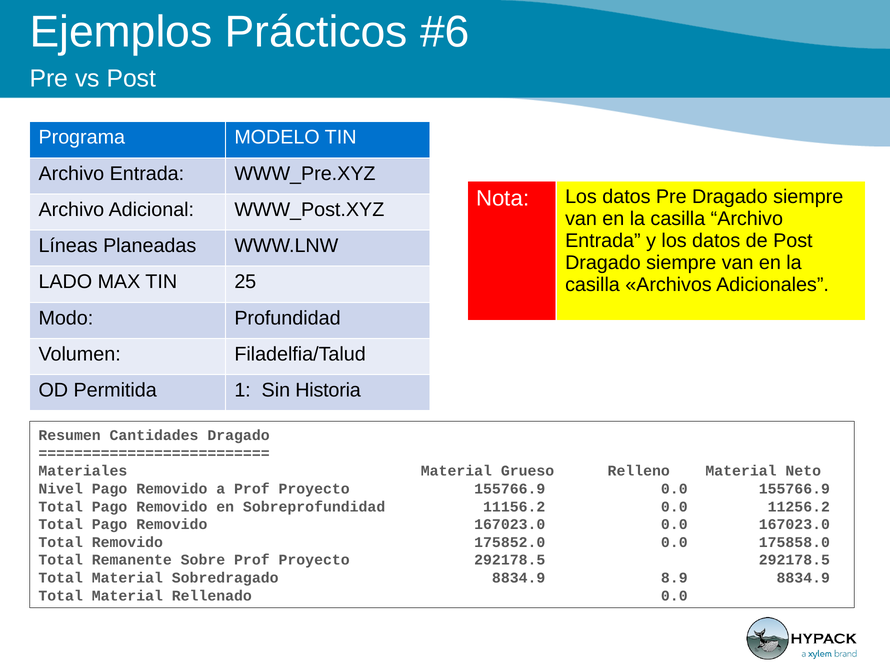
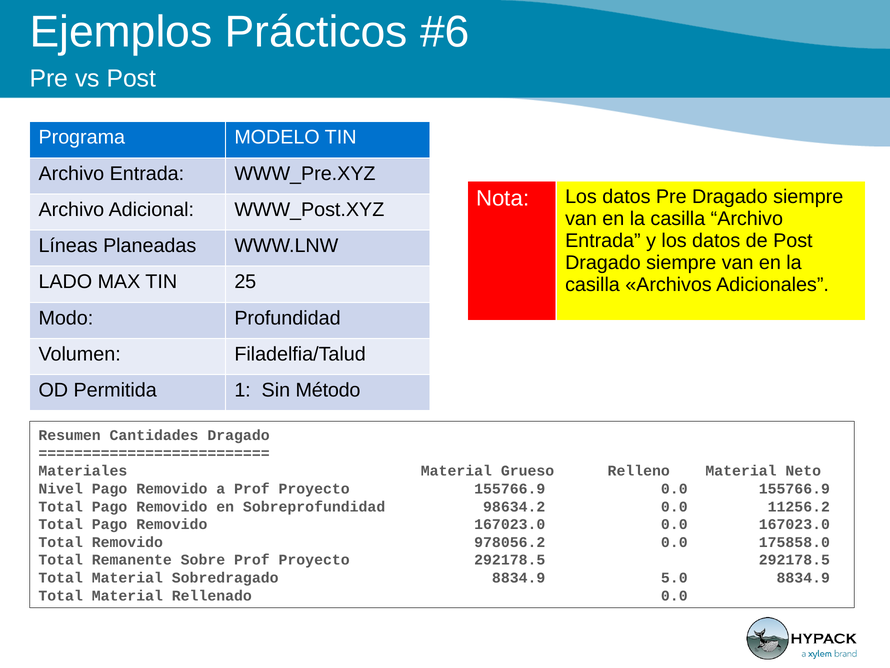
Historia: Historia -> Método
11156.2: 11156.2 -> 98634.2
175852.0: 175852.0 -> 978056.2
8.9: 8.9 -> 5.0
